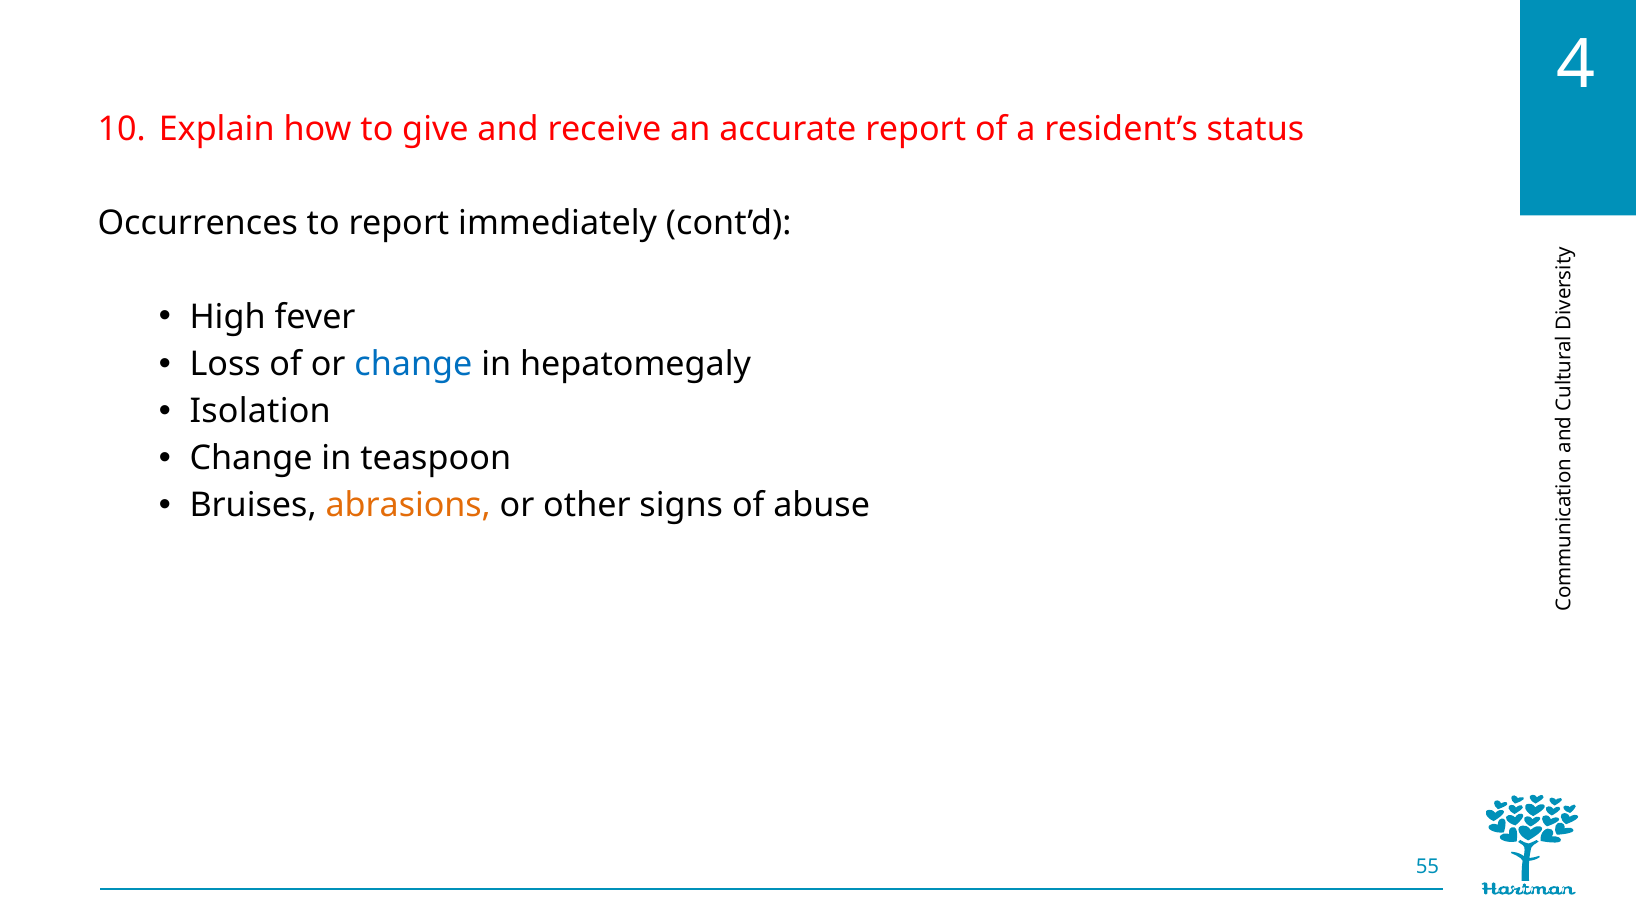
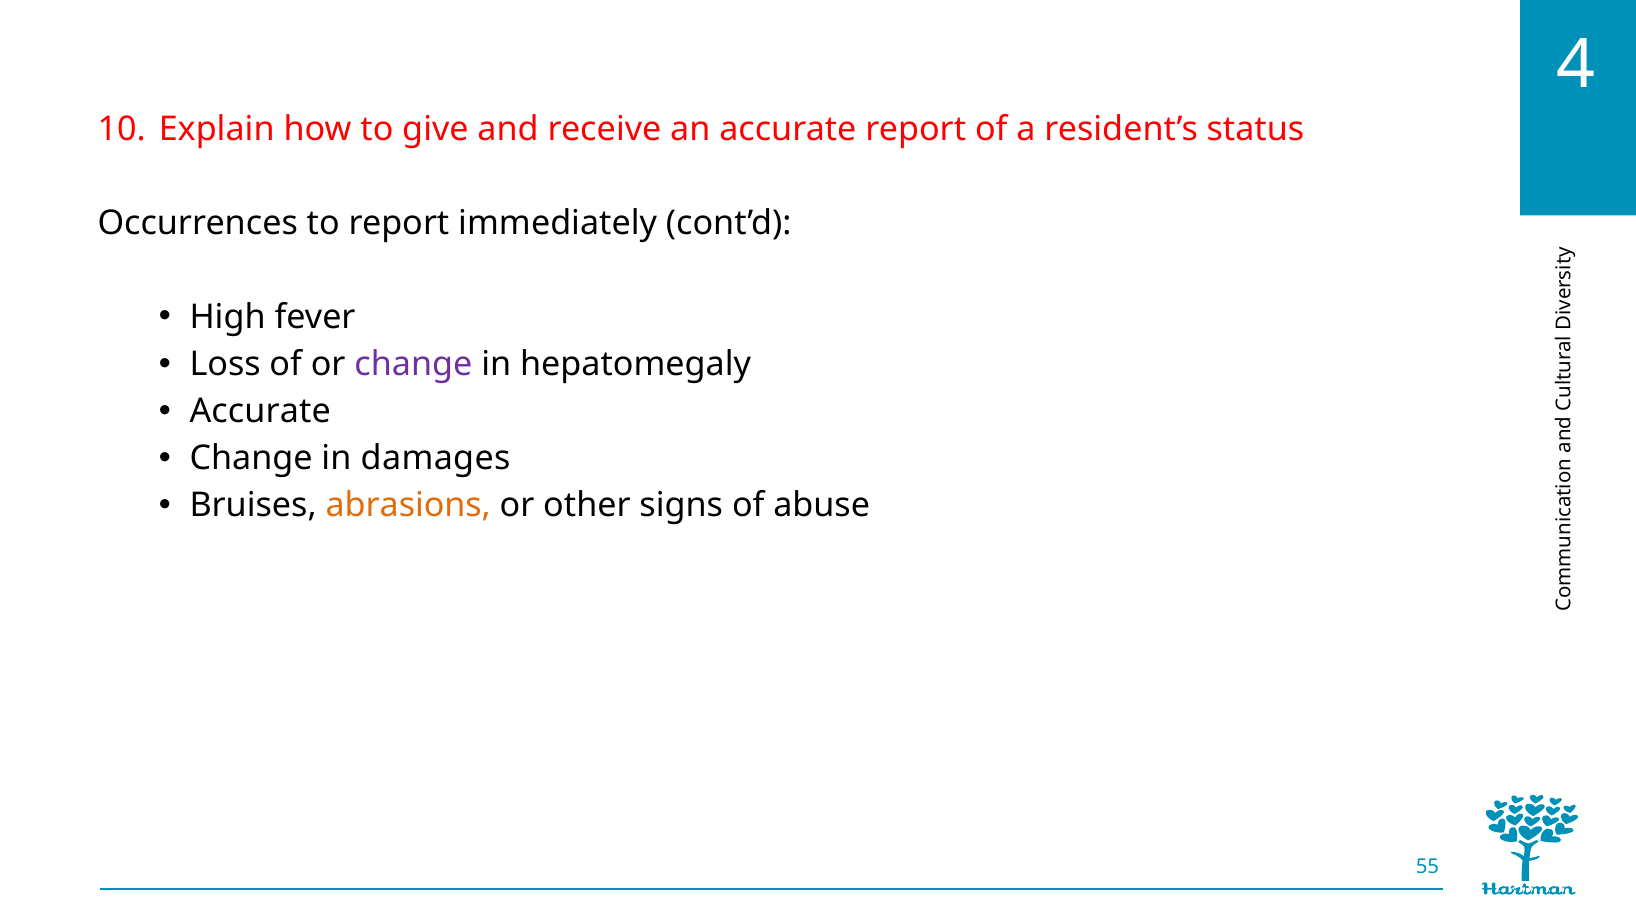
change at (413, 364) colour: blue -> purple
Isolation at (260, 411): Isolation -> Accurate
teaspoon: teaspoon -> damages
